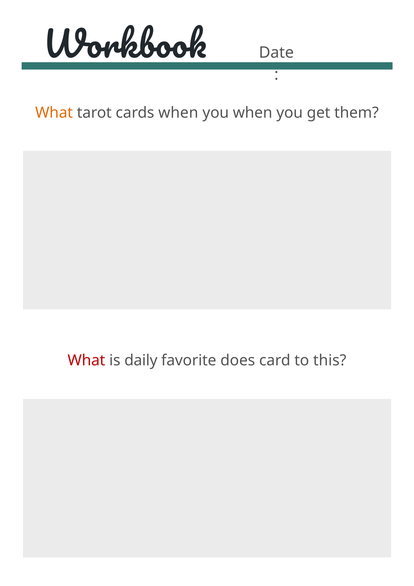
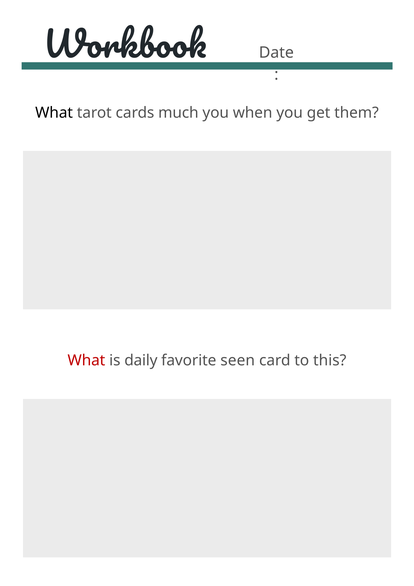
What at (54, 113) colour: orange -> black
cards when: when -> much
does: does -> seen
